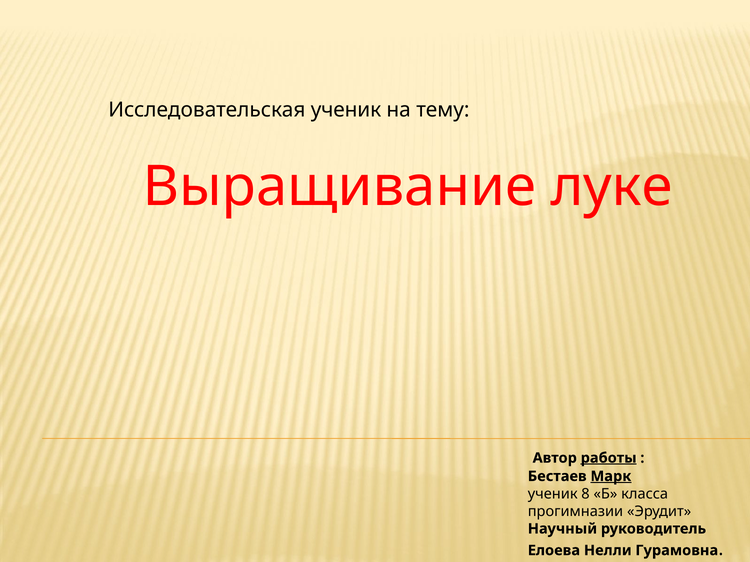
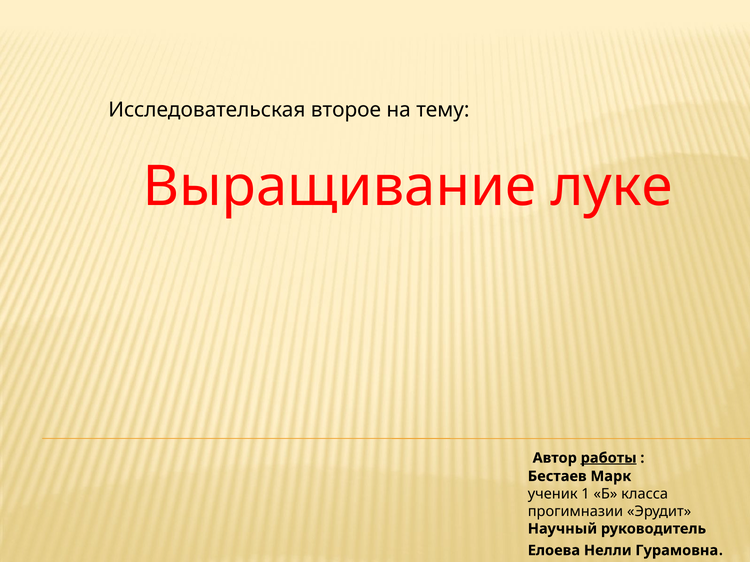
Исследовательская ученик: ученик -> второе
Марк underline: present -> none
8: 8 -> 1
